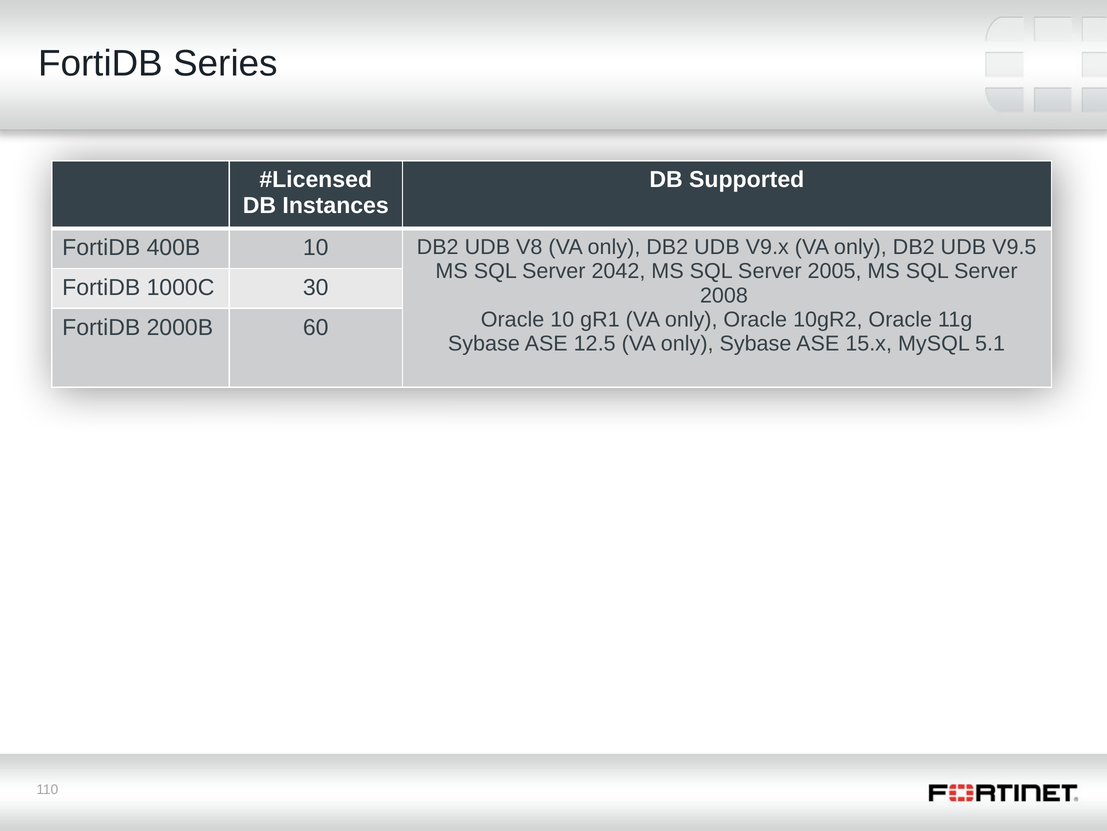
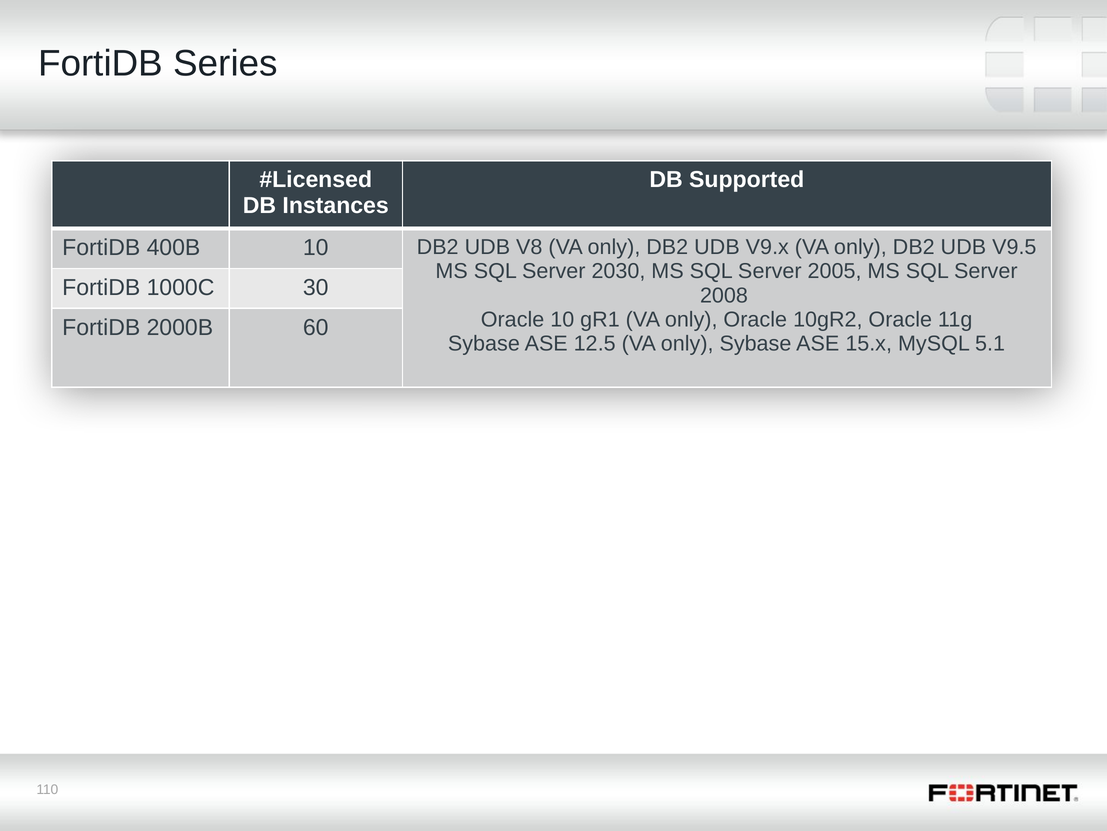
2042: 2042 -> 2030
